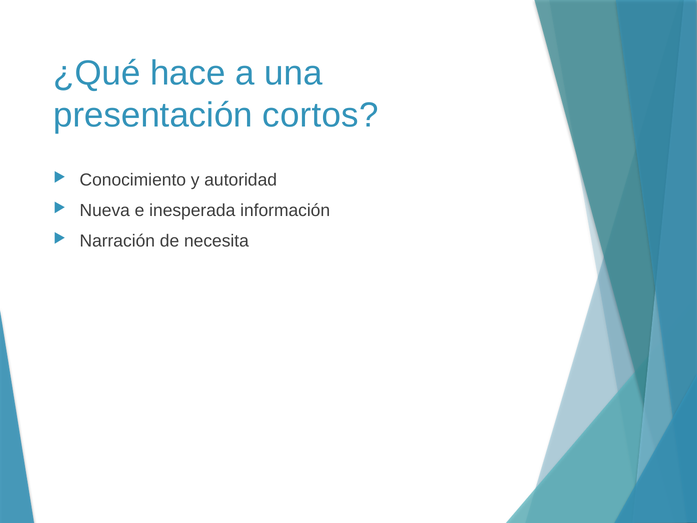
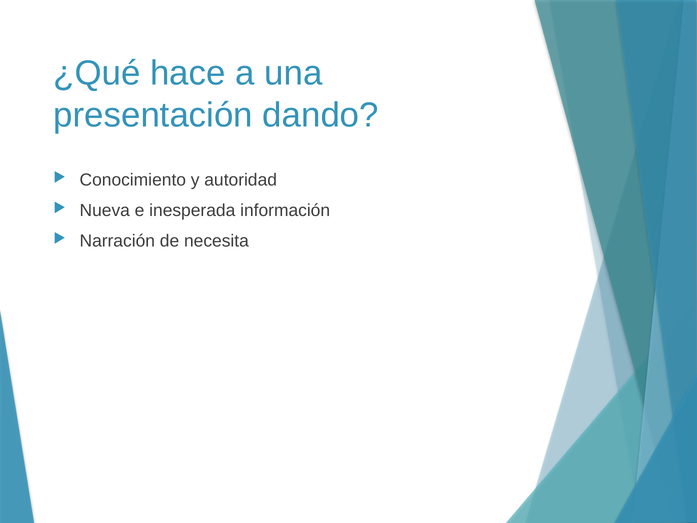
cortos: cortos -> dando
